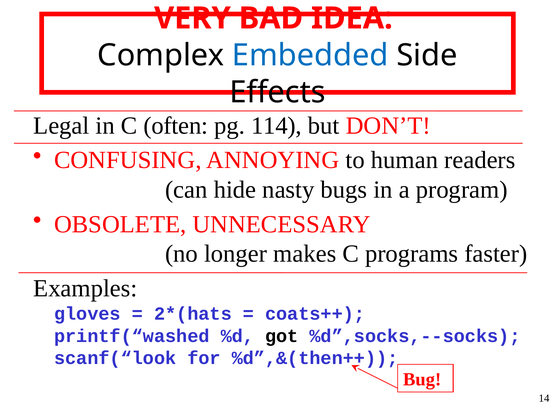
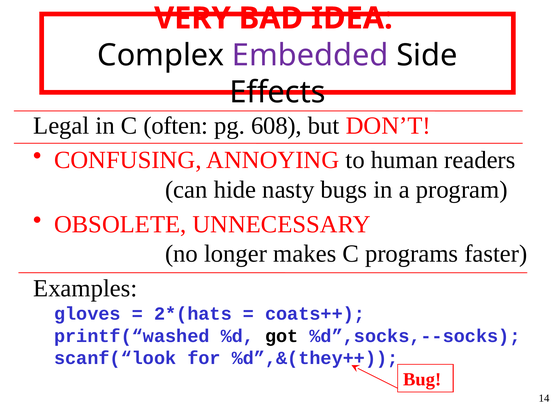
Embedded colour: blue -> purple
114: 114 -> 608
%d”,&(then++: %d”,&(then++ -> %d”,&(they++
